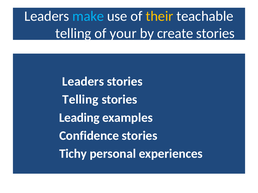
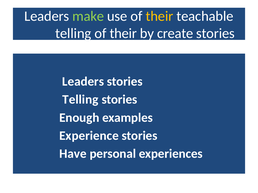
make colour: light blue -> light green
your at (123, 33): your -> their
Leading: Leading -> Enough
Confidence: Confidence -> Experience
Tichy: Tichy -> Have
